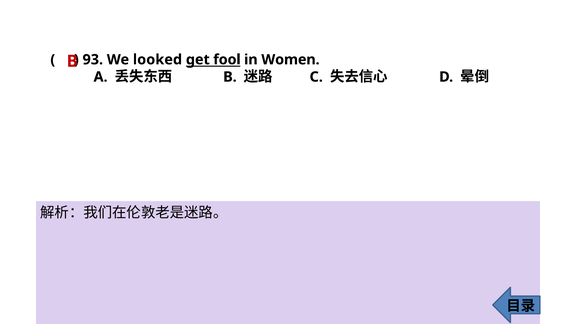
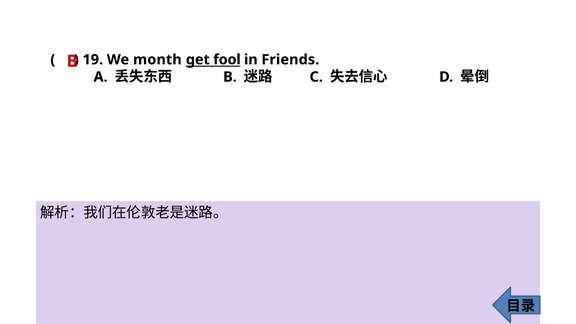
93: 93 -> 19
looked: looked -> month
Women: Women -> Friends
